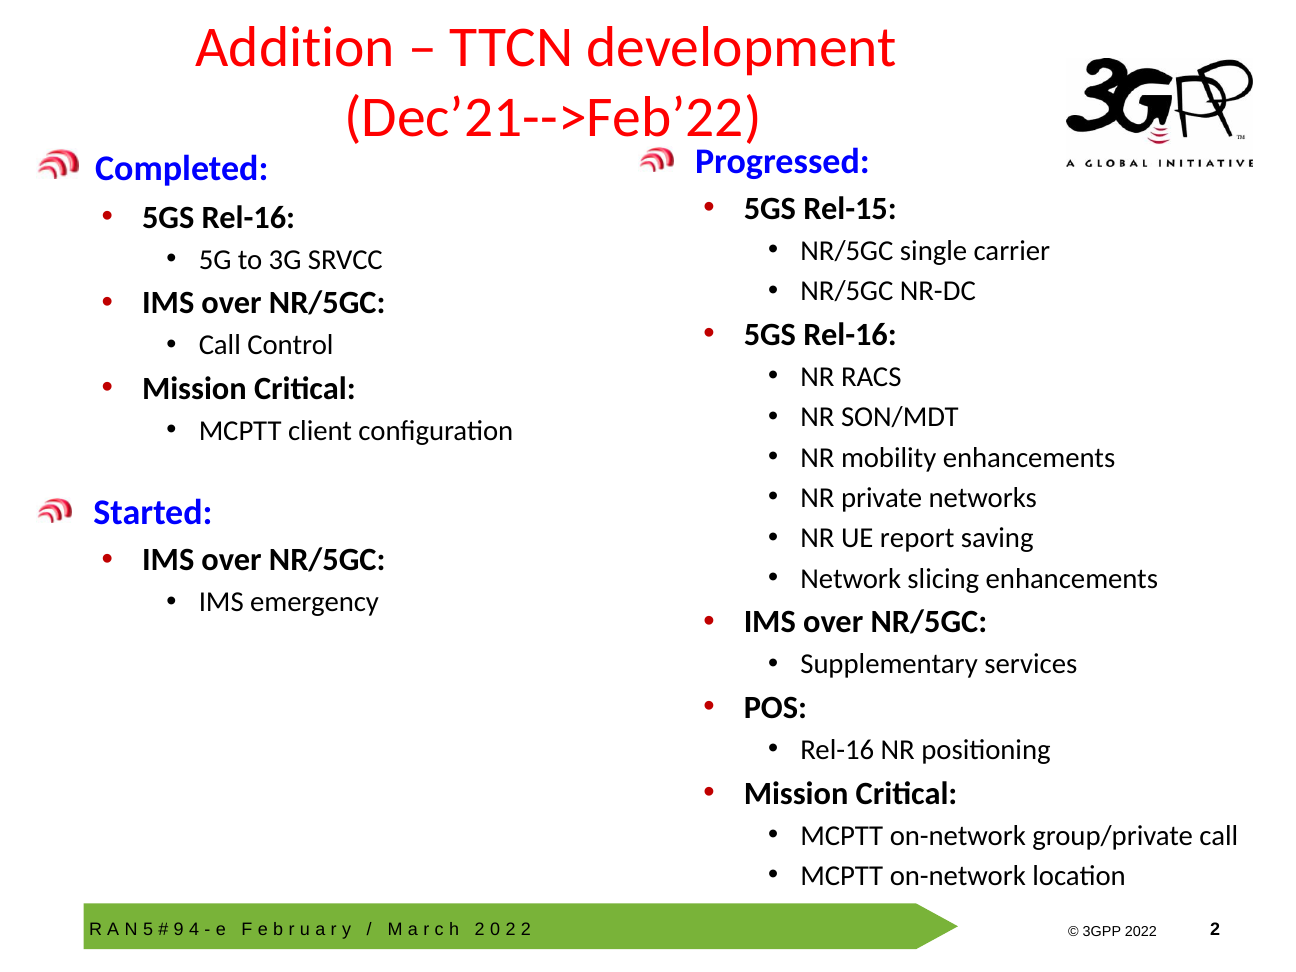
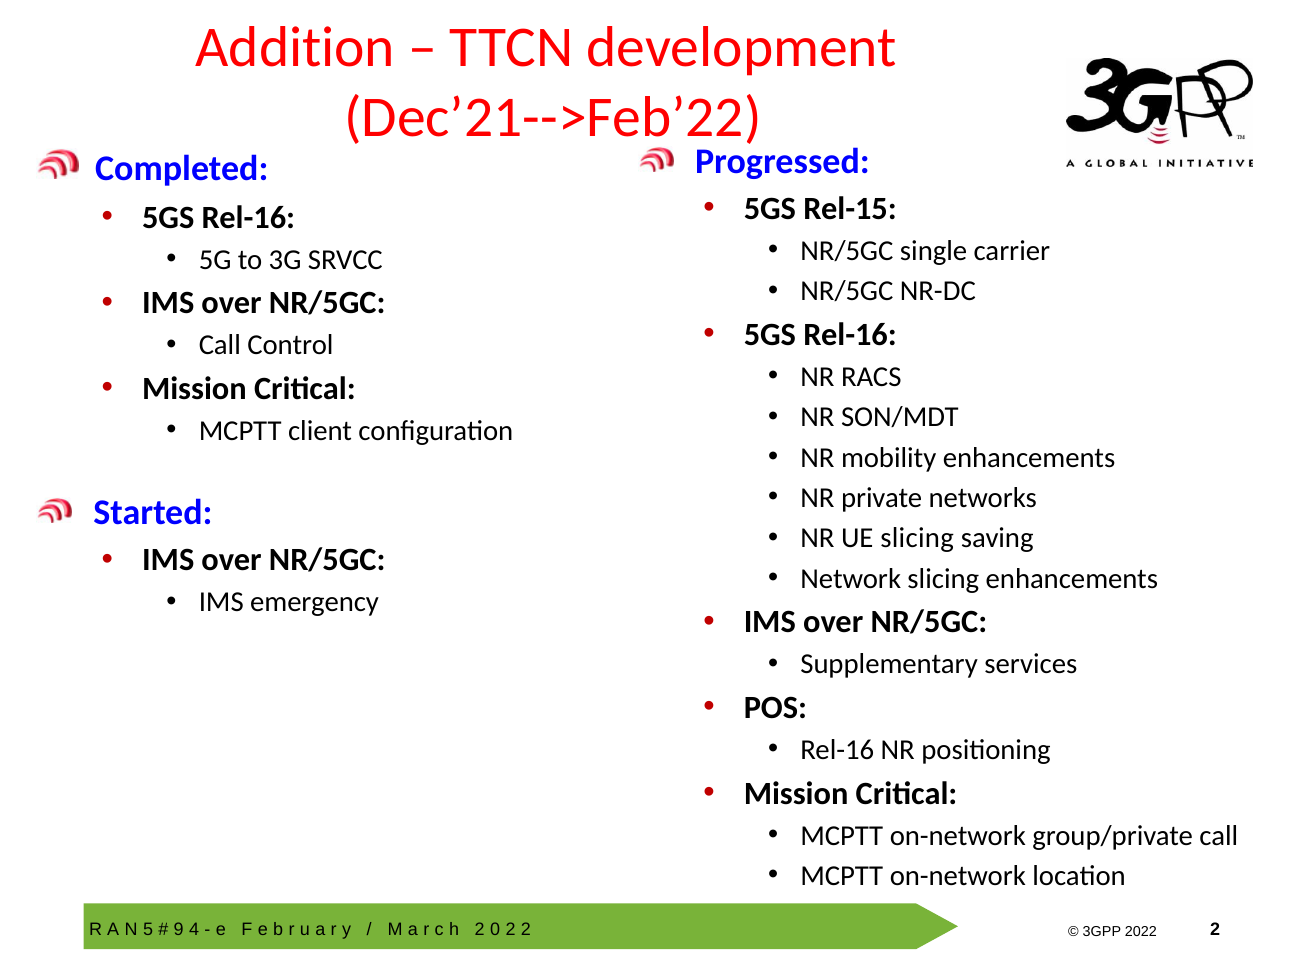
UE report: report -> slicing
